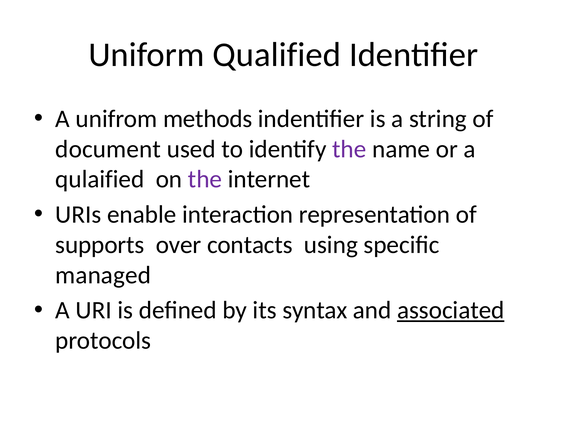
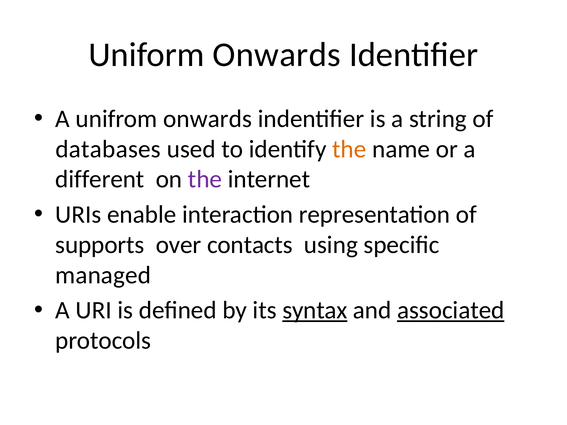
Uniform Qualified: Qualified -> Onwards
unifrom methods: methods -> onwards
document: document -> databases
the at (349, 149) colour: purple -> orange
qulaified: qulaified -> different
syntax underline: none -> present
